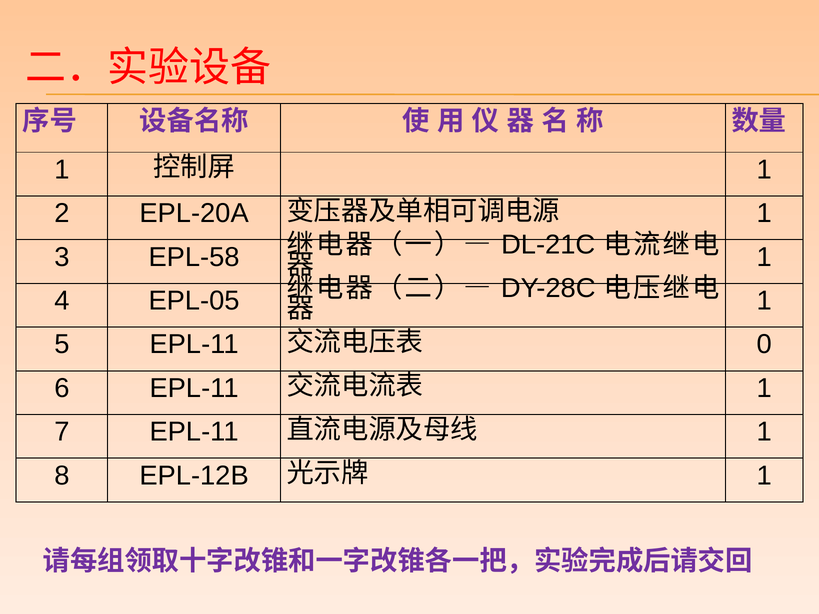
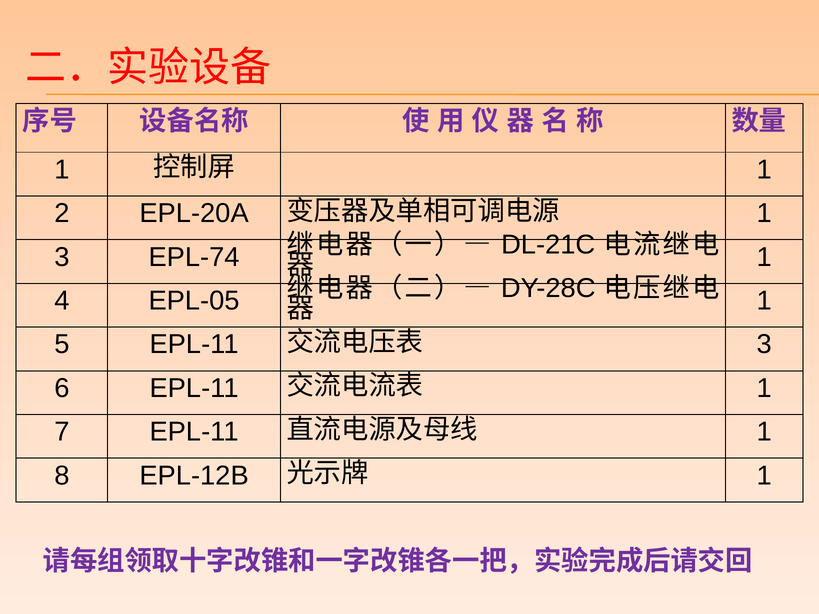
EPL-58: EPL-58 -> EPL-74
0 at (764, 345): 0 -> 3
